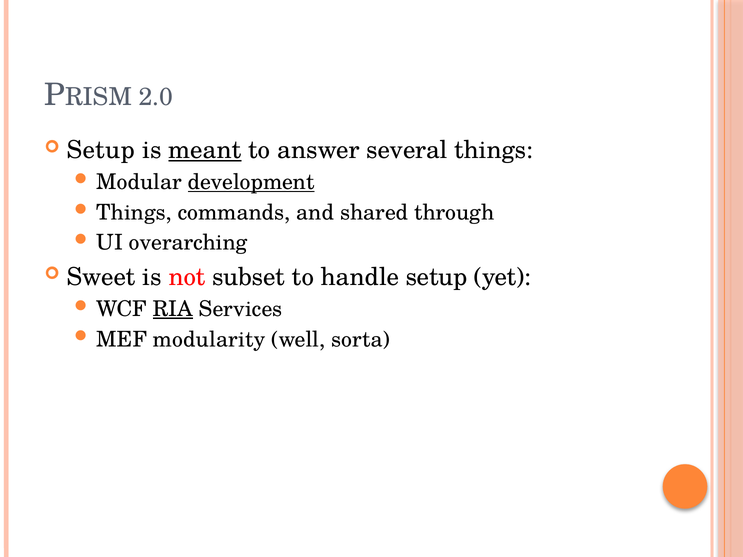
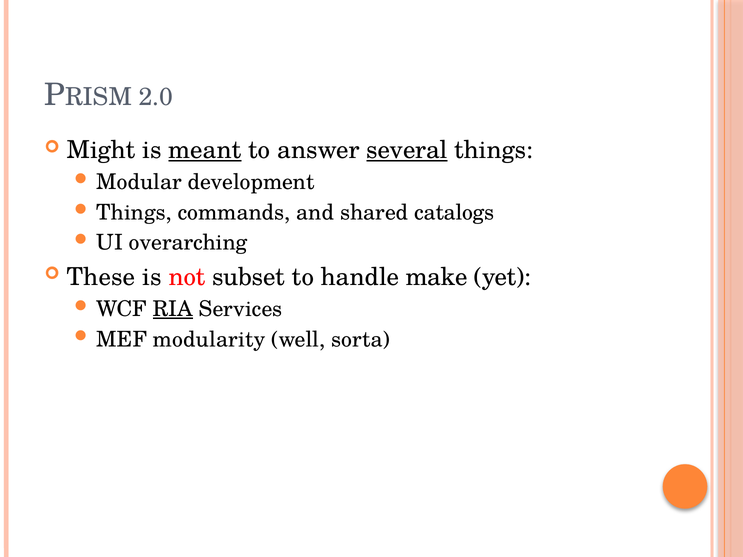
Setup at (101, 150): Setup -> Might
several underline: none -> present
development underline: present -> none
through: through -> catalogs
Sweet: Sweet -> These
handle setup: setup -> make
